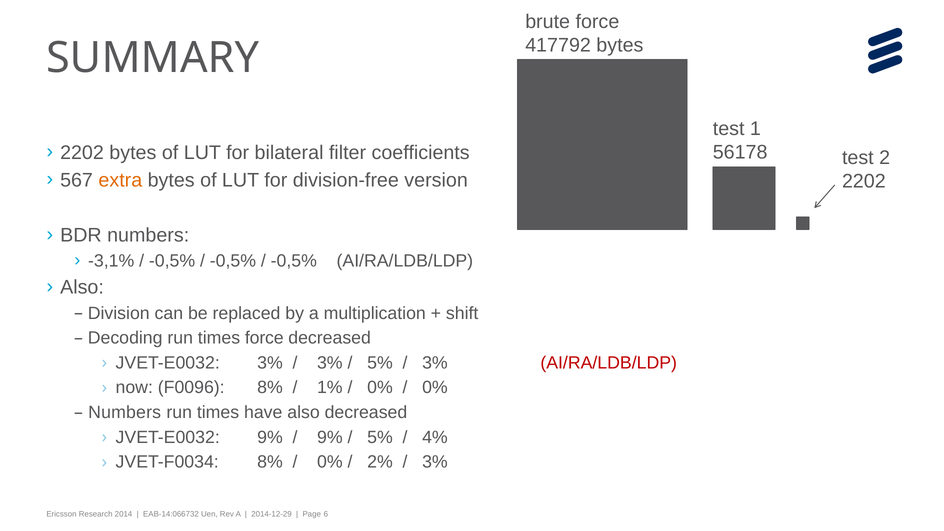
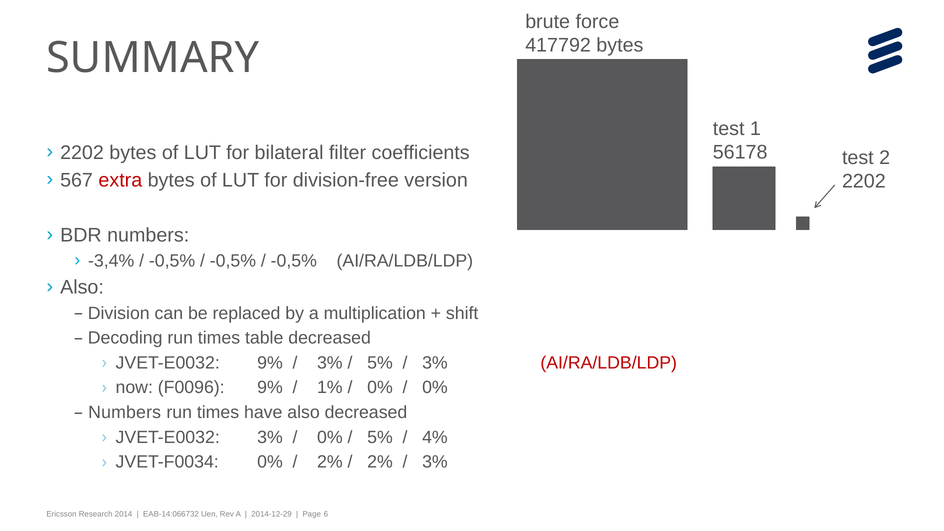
extra colour: orange -> red
-3,1%: -3,1% -> -3,4%
times force: force -> table
JVET-E0032 3%: 3% -> 9%
F0096 8%: 8% -> 9%
JVET-E0032 9%: 9% -> 3%
9% at (330, 437): 9% -> 0%
JVET-F0034 8%: 8% -> 0%
0% at (330, 462): 0% -> 2%
